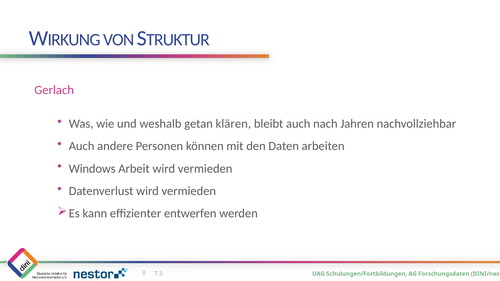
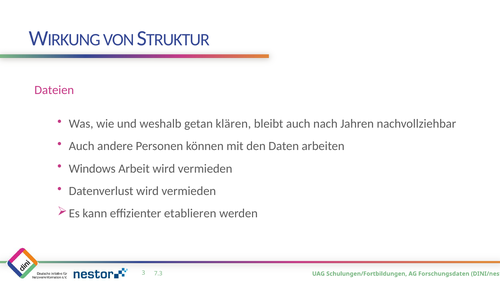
Gerlach: Gerlach -> Dateien
entwerfen: entwerfen -> etablieren
